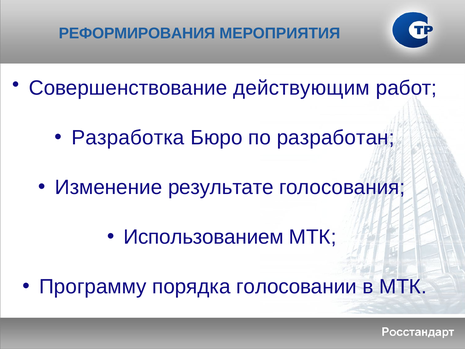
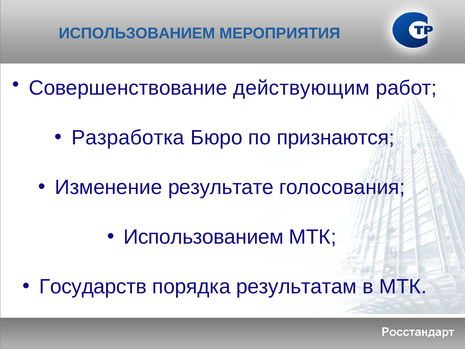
РЕФОРМИРОВАНИЯ at (137, 33): РЕФОРМИРОВАНИЯ -> ИСПОЛЬЗОВАНИЕМ
разработан: разработан -> признаются
Программу: Программу -> Государств
голосовании: голосовании -> результатам
